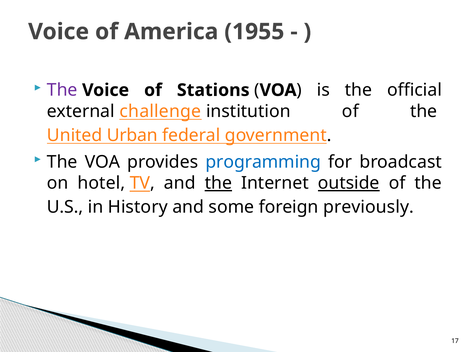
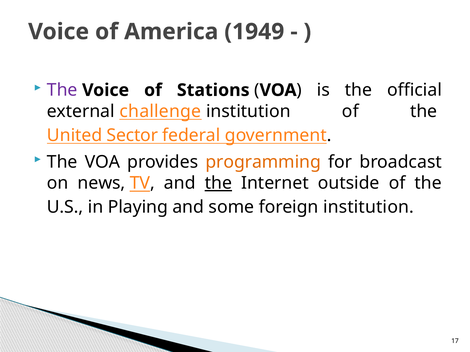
1955: 1955 -> 1949
Urban: Urban -> Sector
programming colour: blue -> orange
hotel: hotel -> news
outside underline: present -> none
History: History -> Playing
foreign previously: previously -> institution
